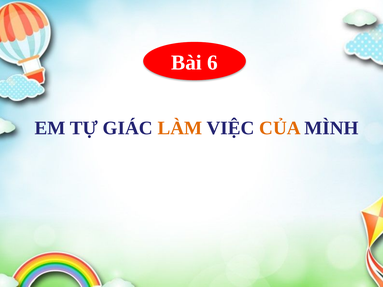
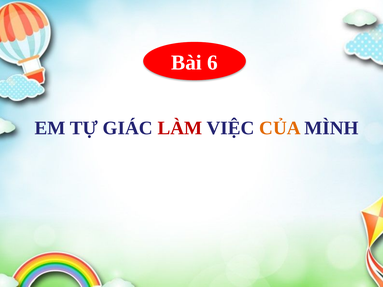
LÀM colour: orange -> red
